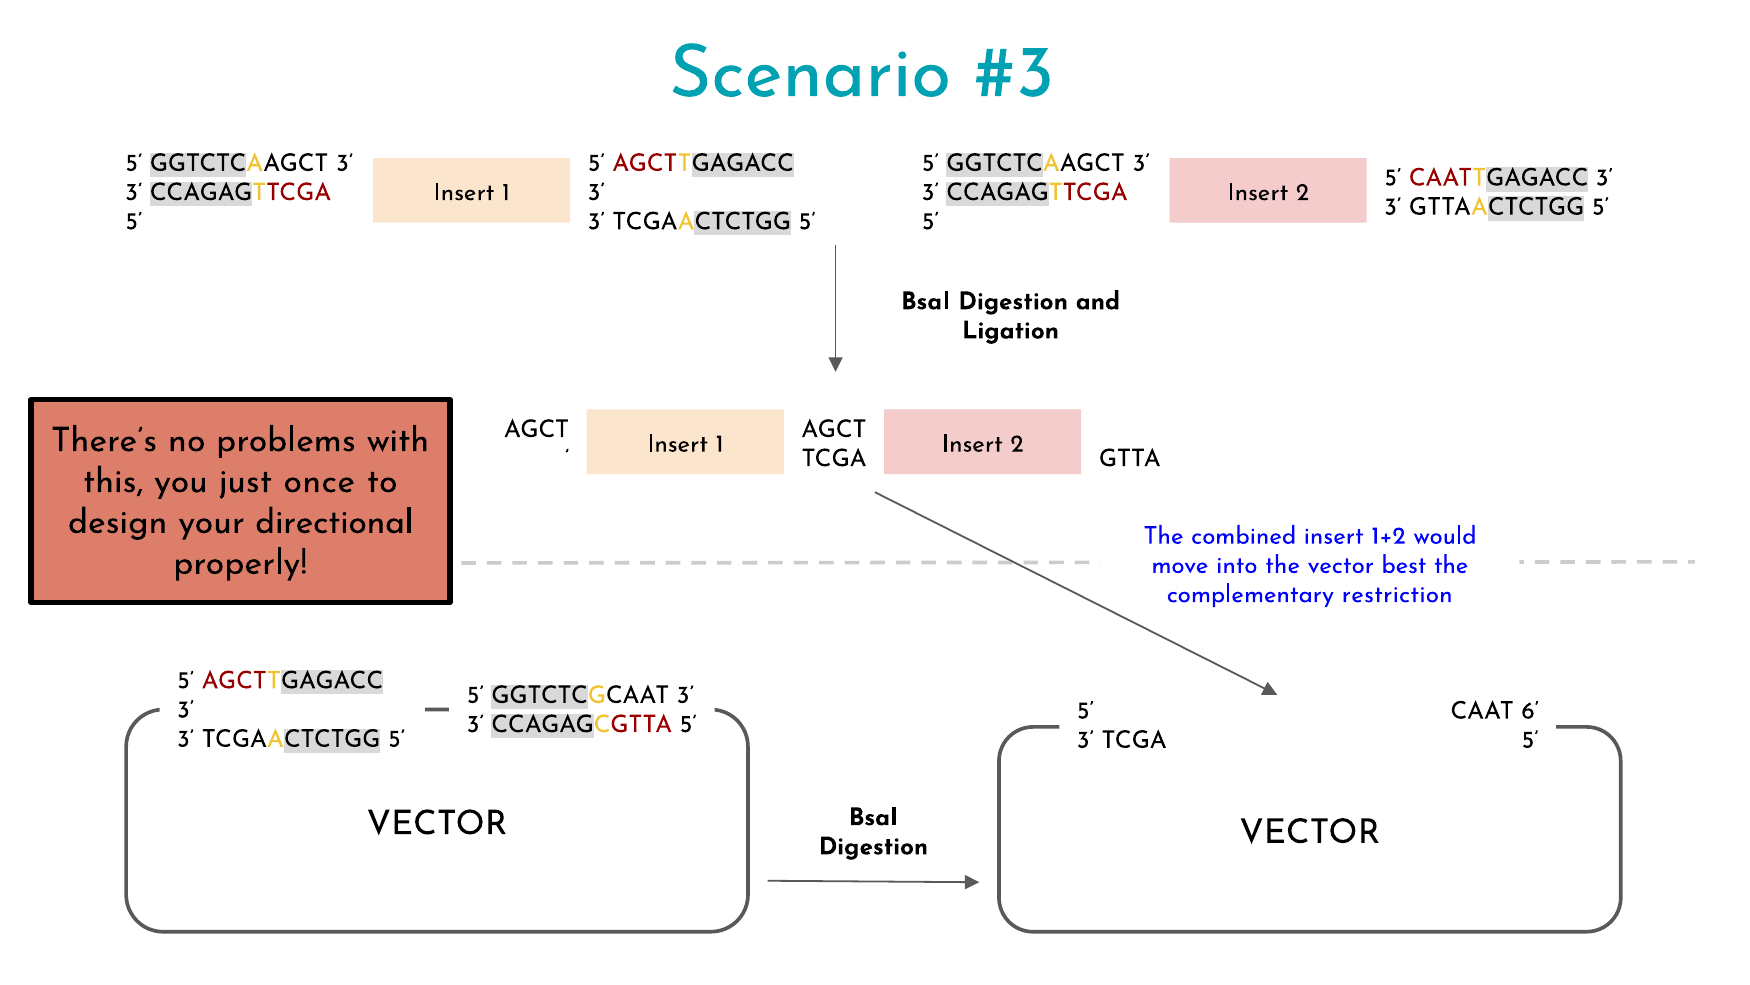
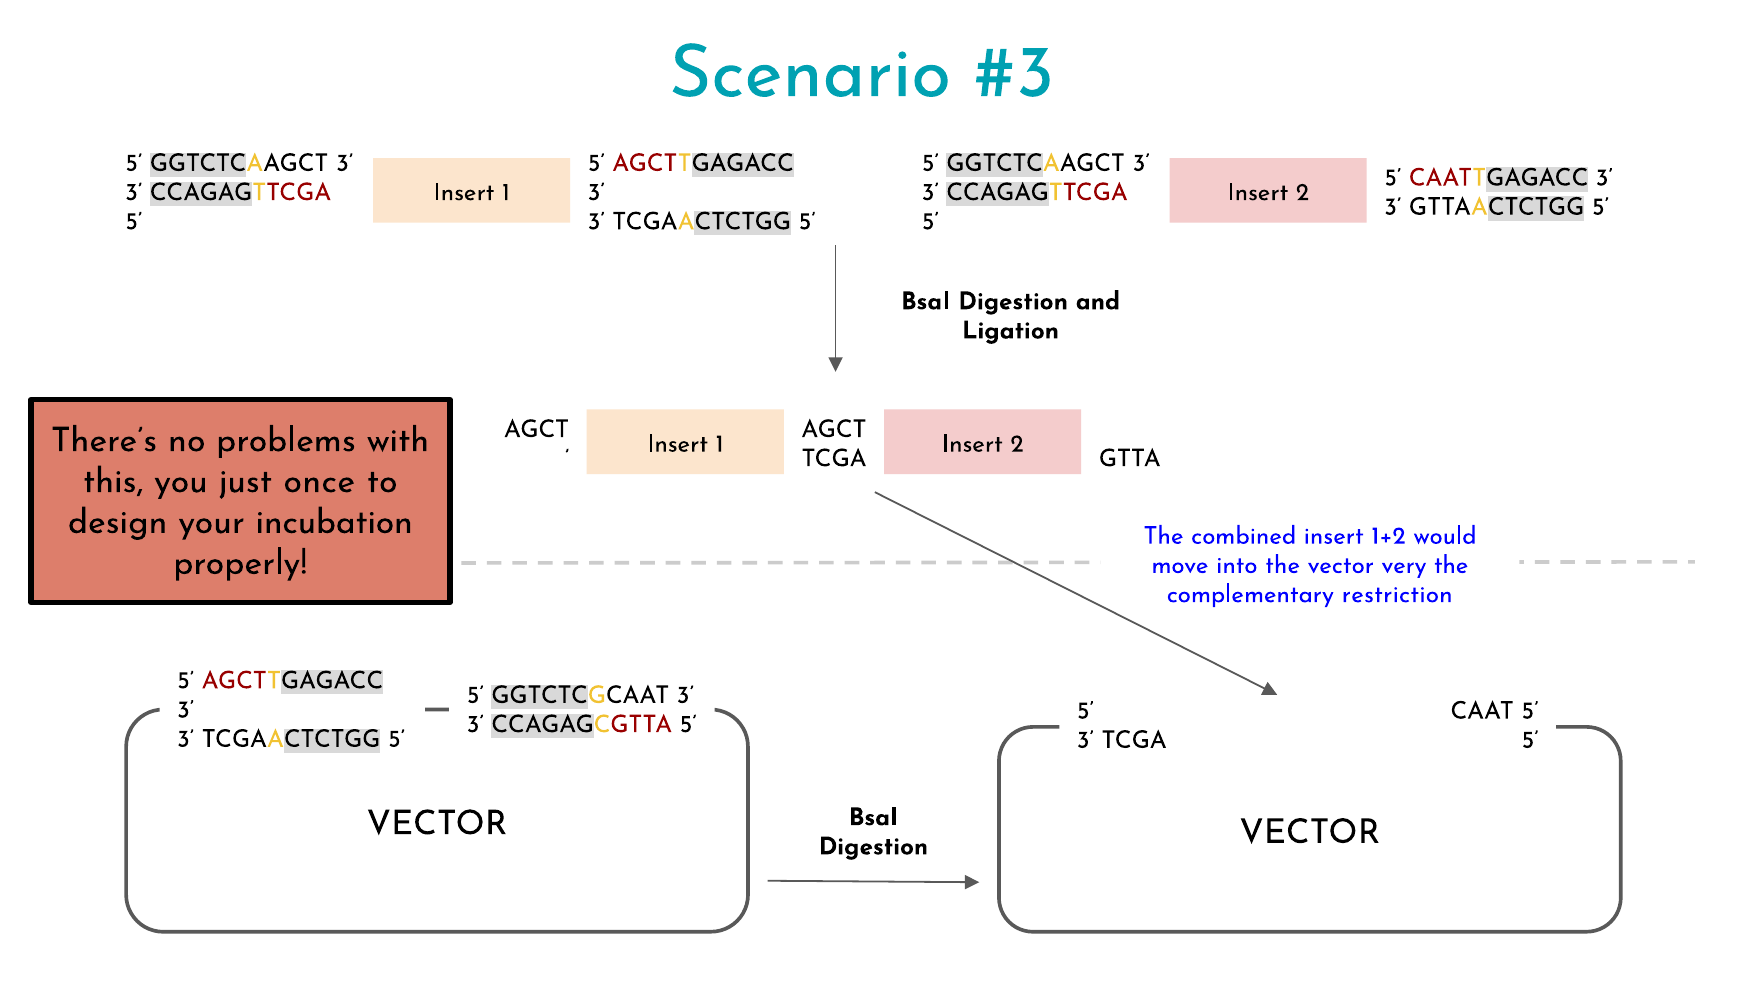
directional: directional -> incubation
best: best -> very
CAAT 6: 6 -> 5
